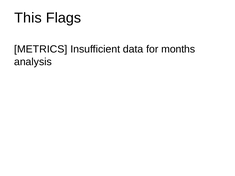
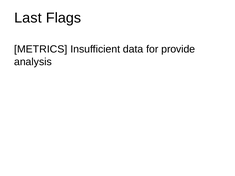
This: This -> Last
months: months -> provide
